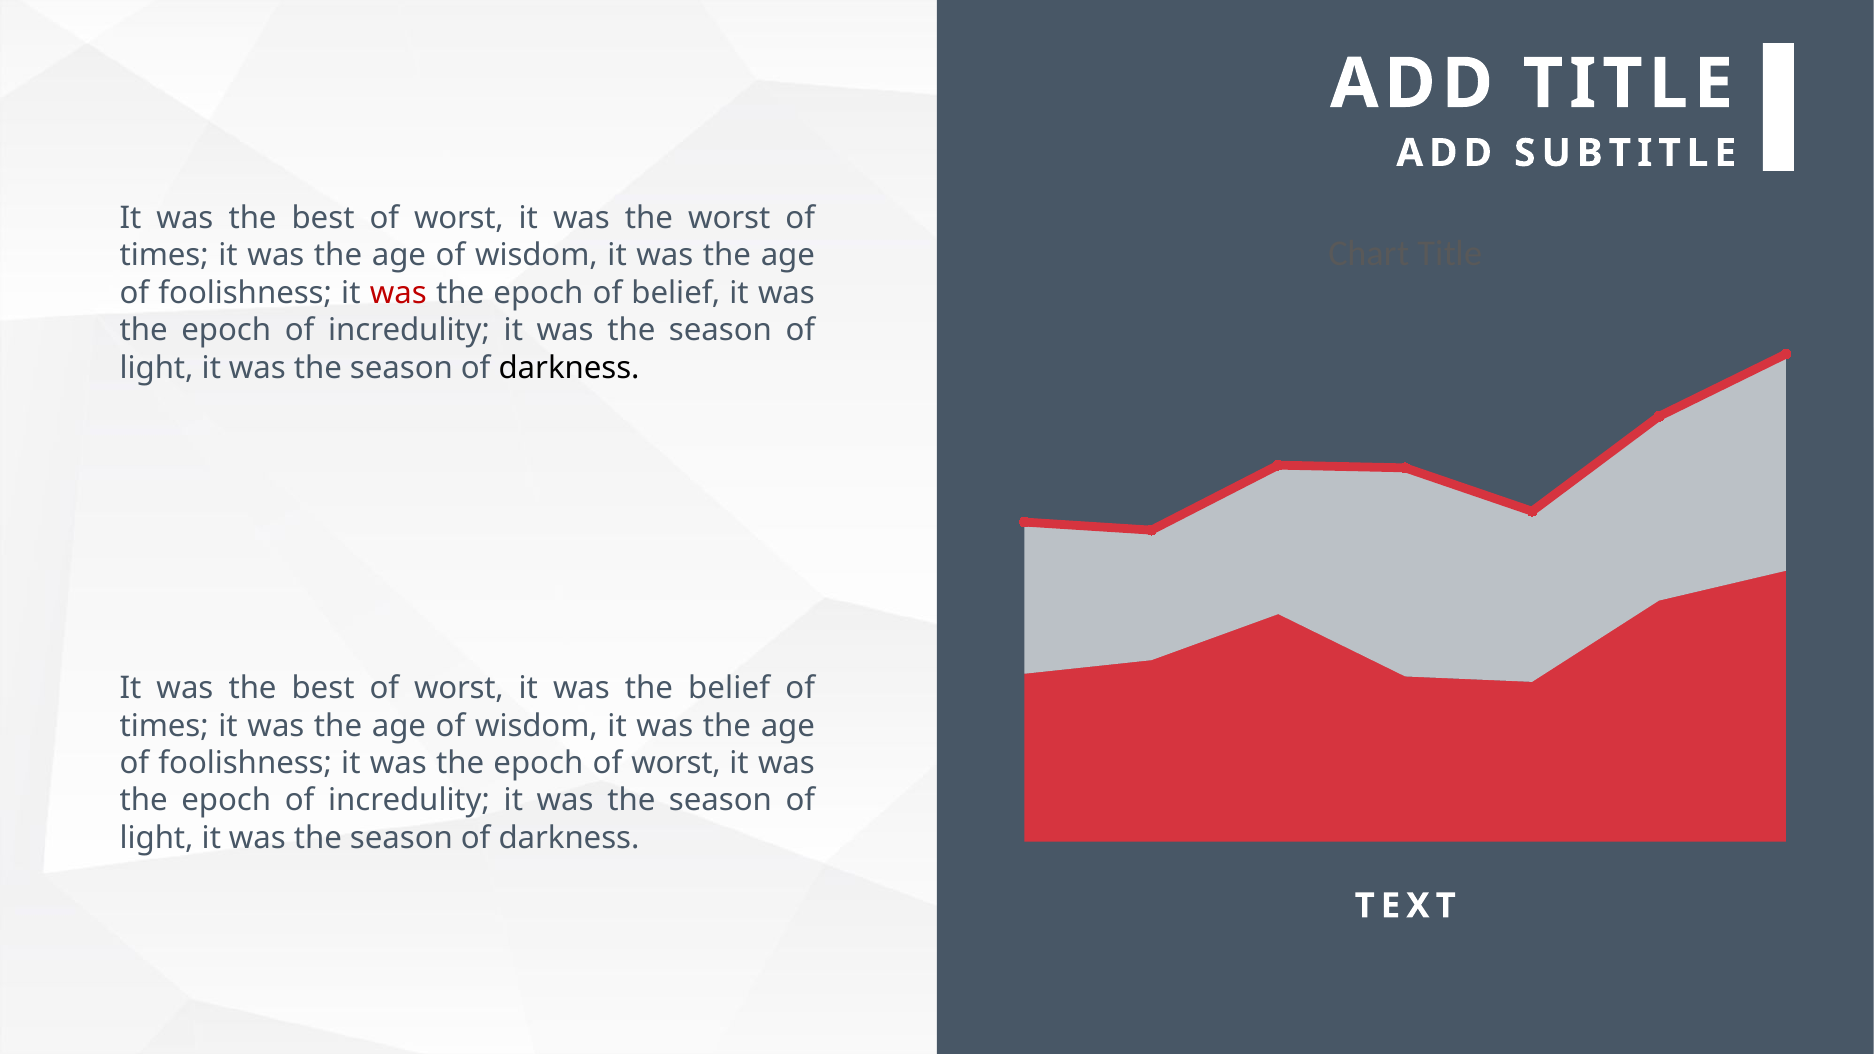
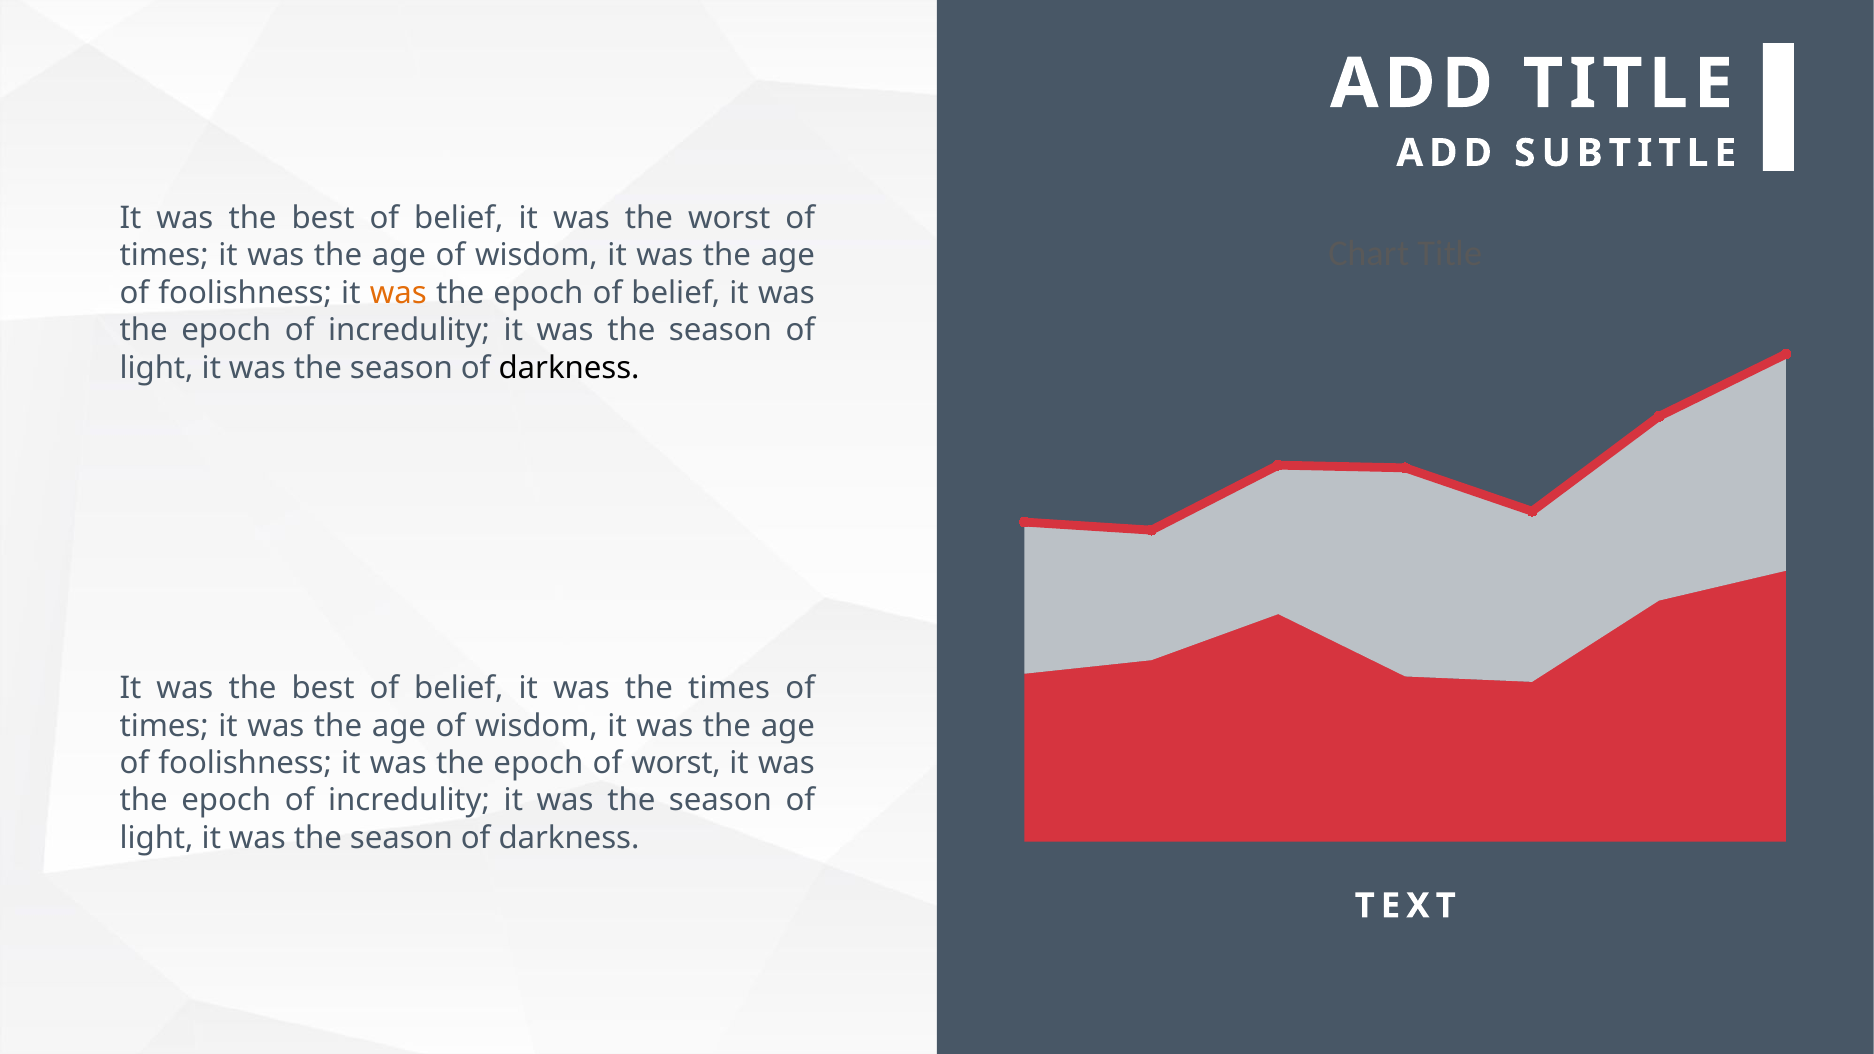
worst at (459, 218): worst -> belief
was at (398, 293) colour: red -> orange
worst at (459, 688): worst -> belief
the belief: belief -> times
